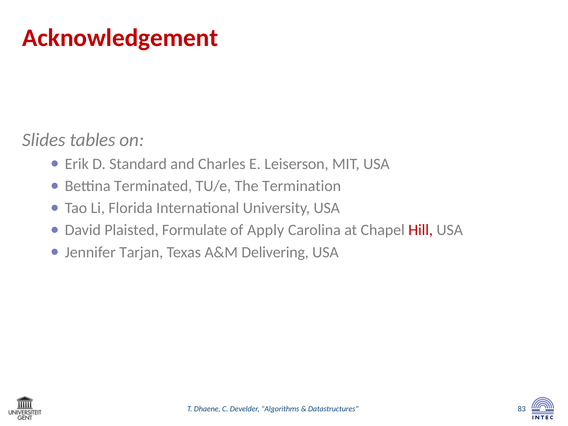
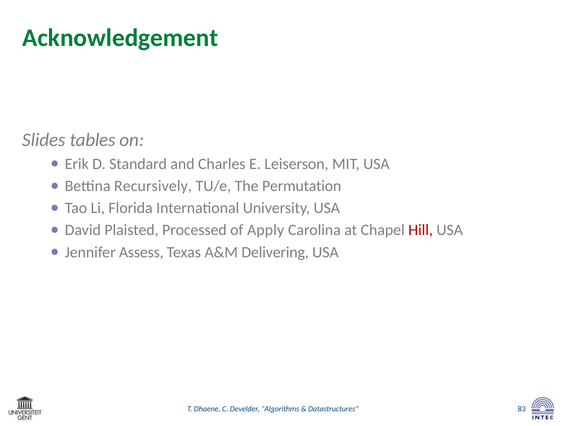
Acknowledgement colour: red -> green
Terminated: Terminated -> Recursively
Termination: Termination -> Permutation
Formulate: Formulate -> Processed
Tarjan: Tarjan -> Assess
